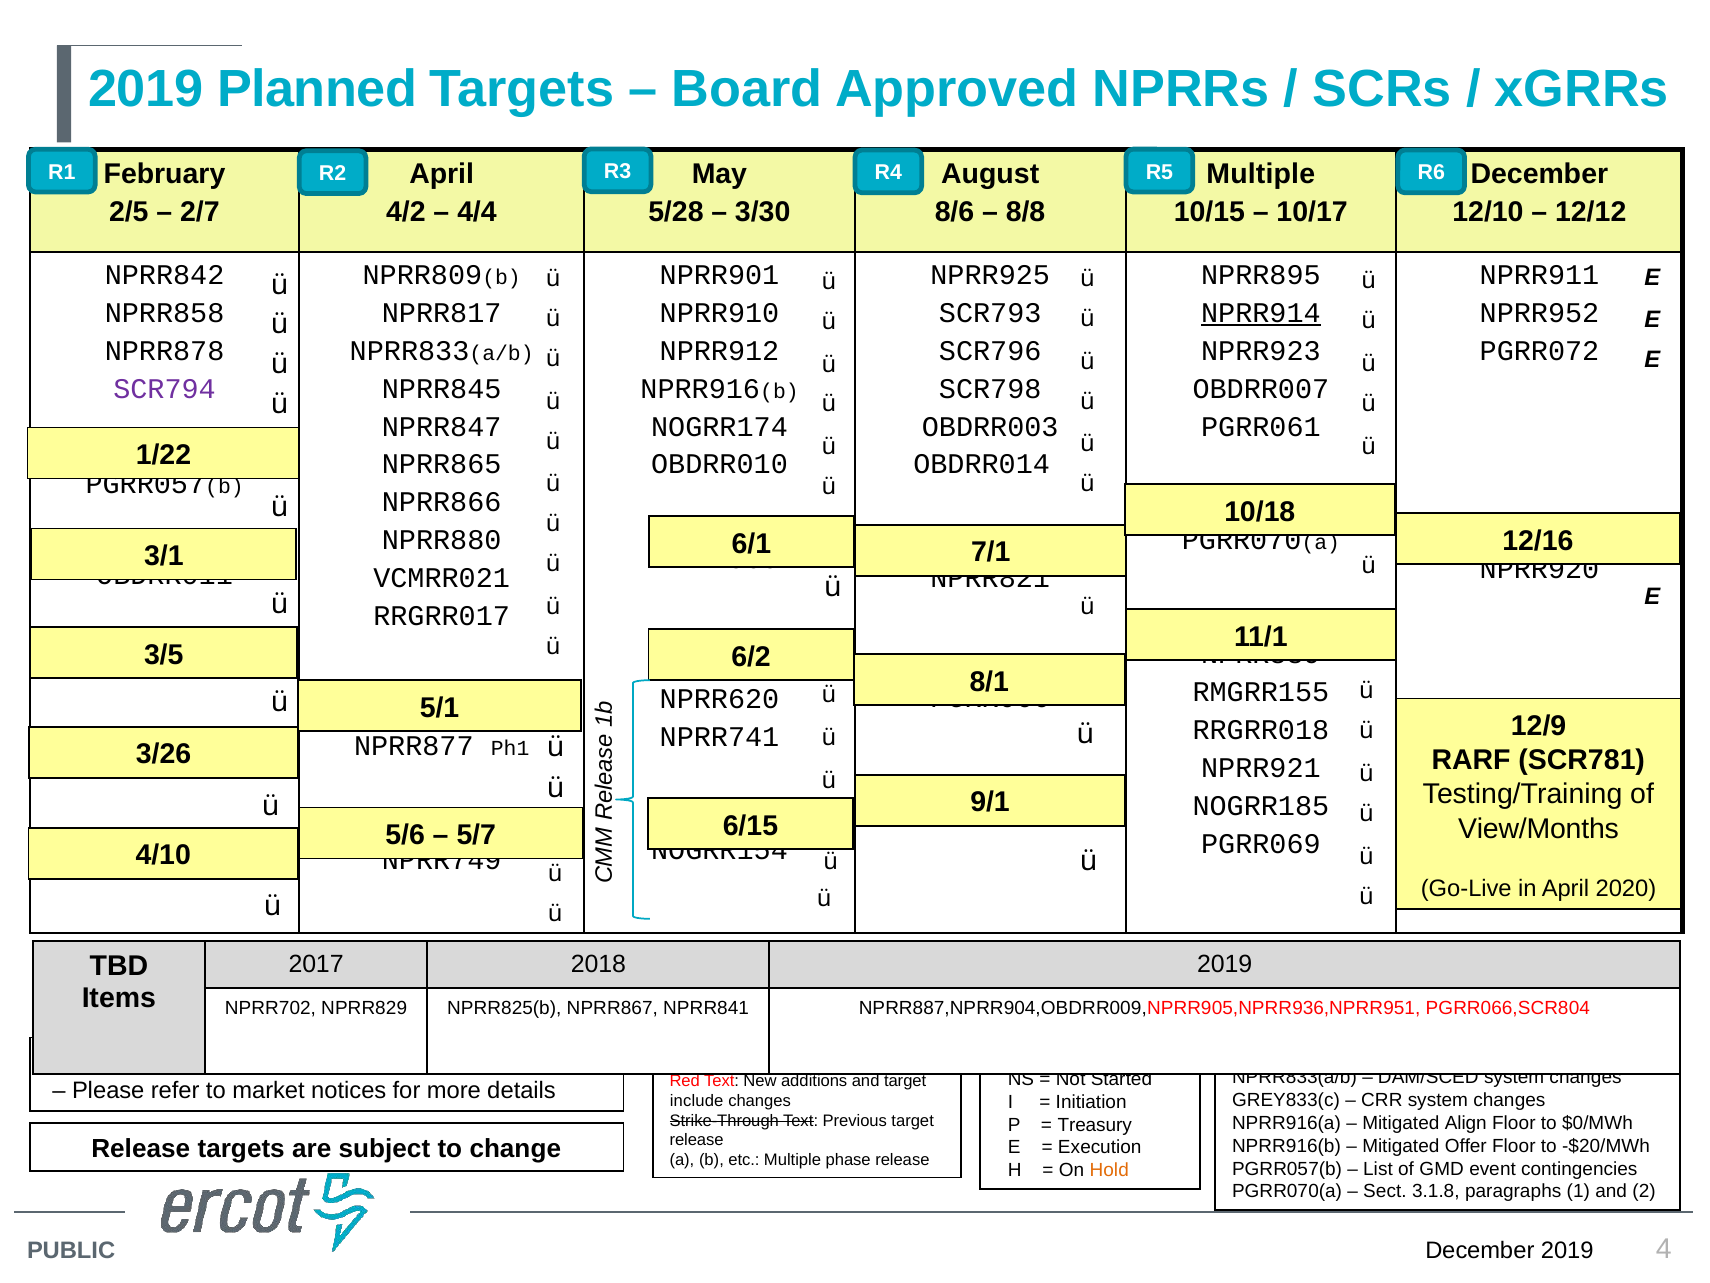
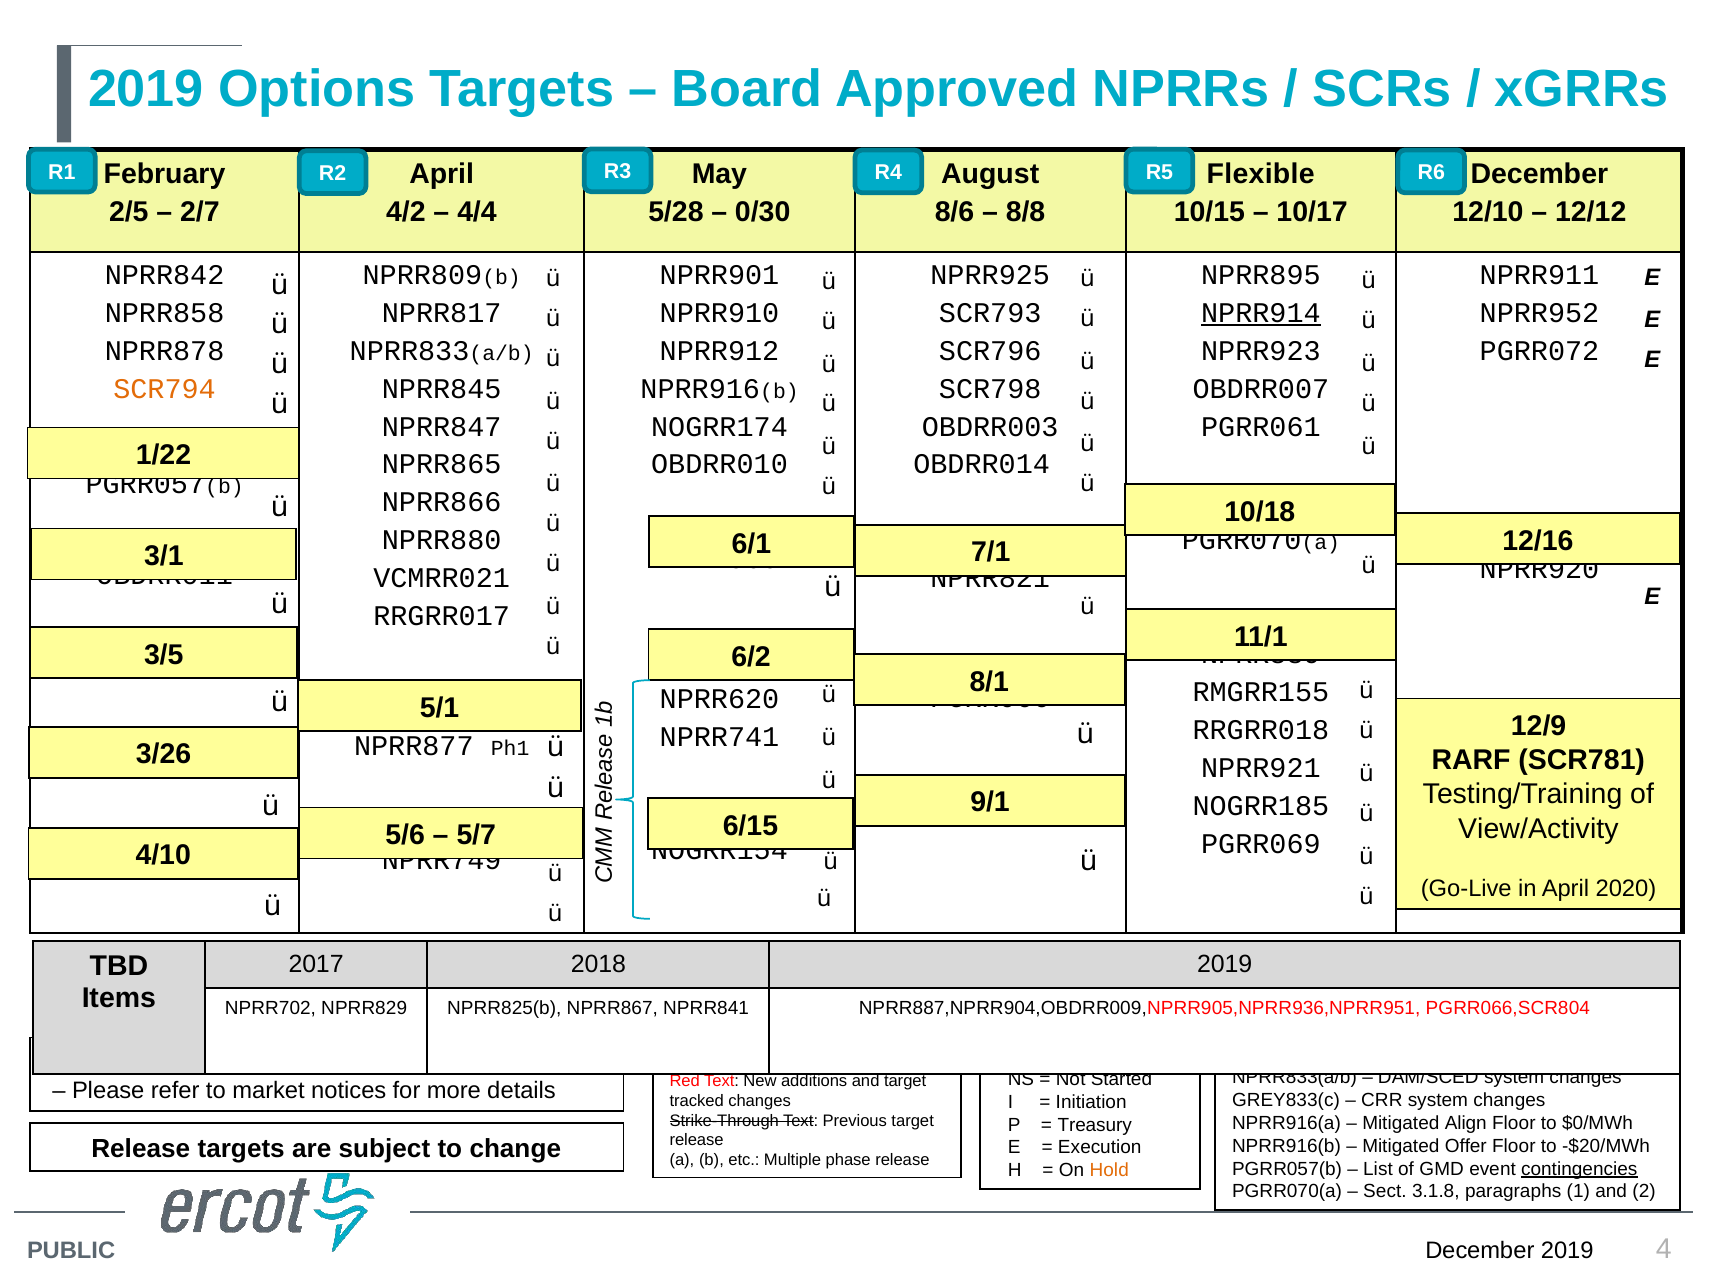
Planned: Planned -> Options
Multiple at (1261, 174): Multiple -> Flexible
3/30: 3/30 -> 0/30
SCR794 colour: purple -> orange
View/Months: View/Months -> View/Activity
include: include -> tracked
contingencies underline: none -> present
